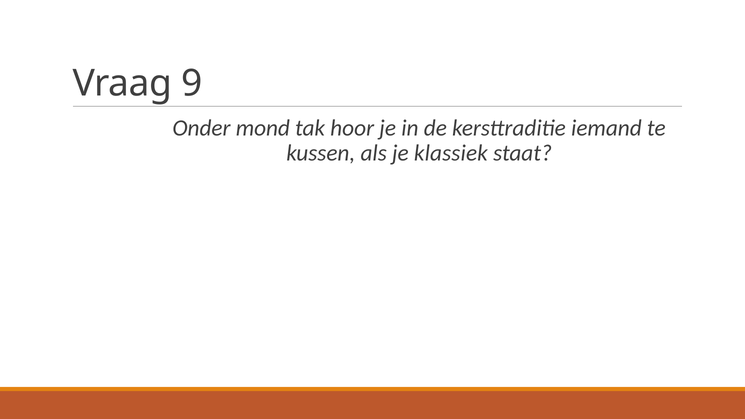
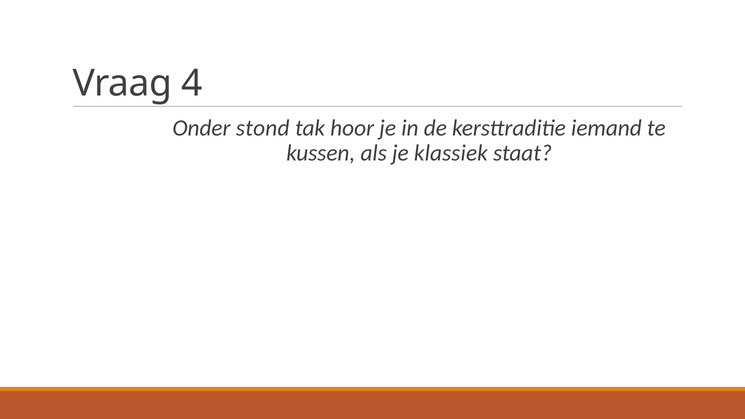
9: 9 -> 4
mond: mond -> stond
